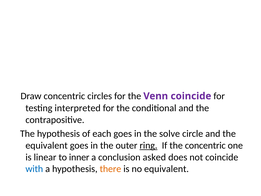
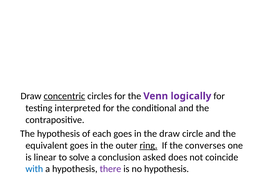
concentric at (64, 96) underline: none -> present
Venn coincide: coincide -> logically
the solve: solve -> draw
the concentric: concentric -> converses
inner: inner -> solve
there colour: orange -> purple
no equivalent: equivalent -> hypothesis
